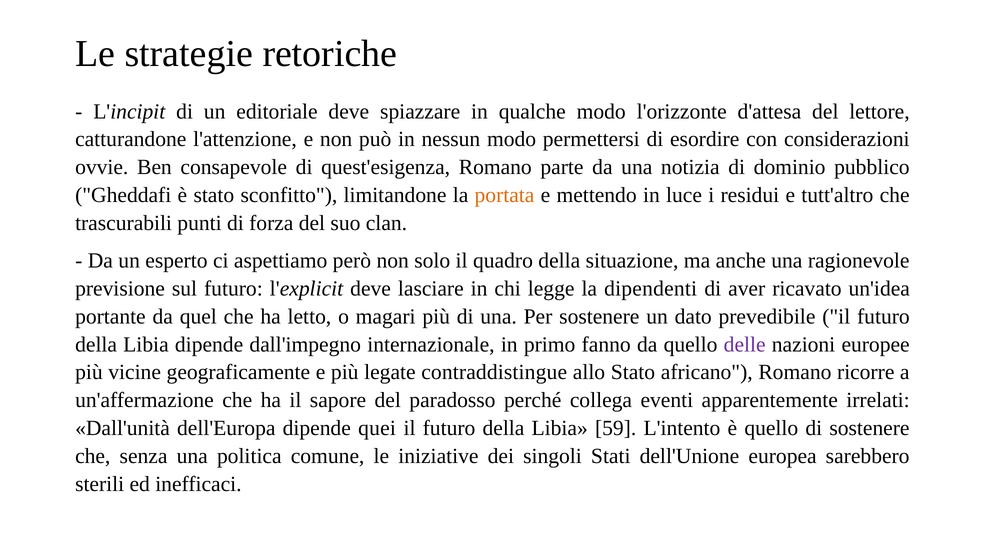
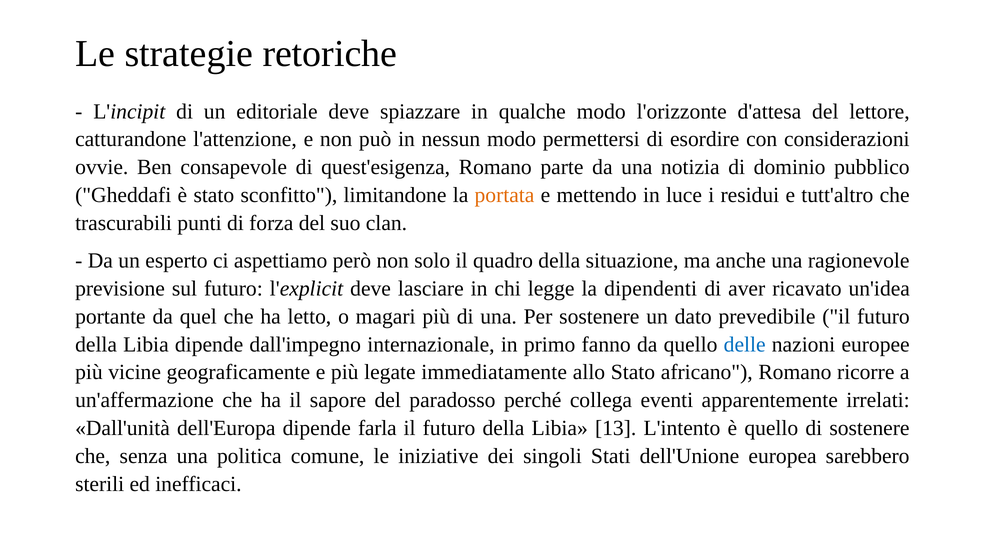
delle colour: purple -> blue
contraddistingue: contraddistingue -> immediatamente
quei: quei -> farla
59: 59 -> 13
